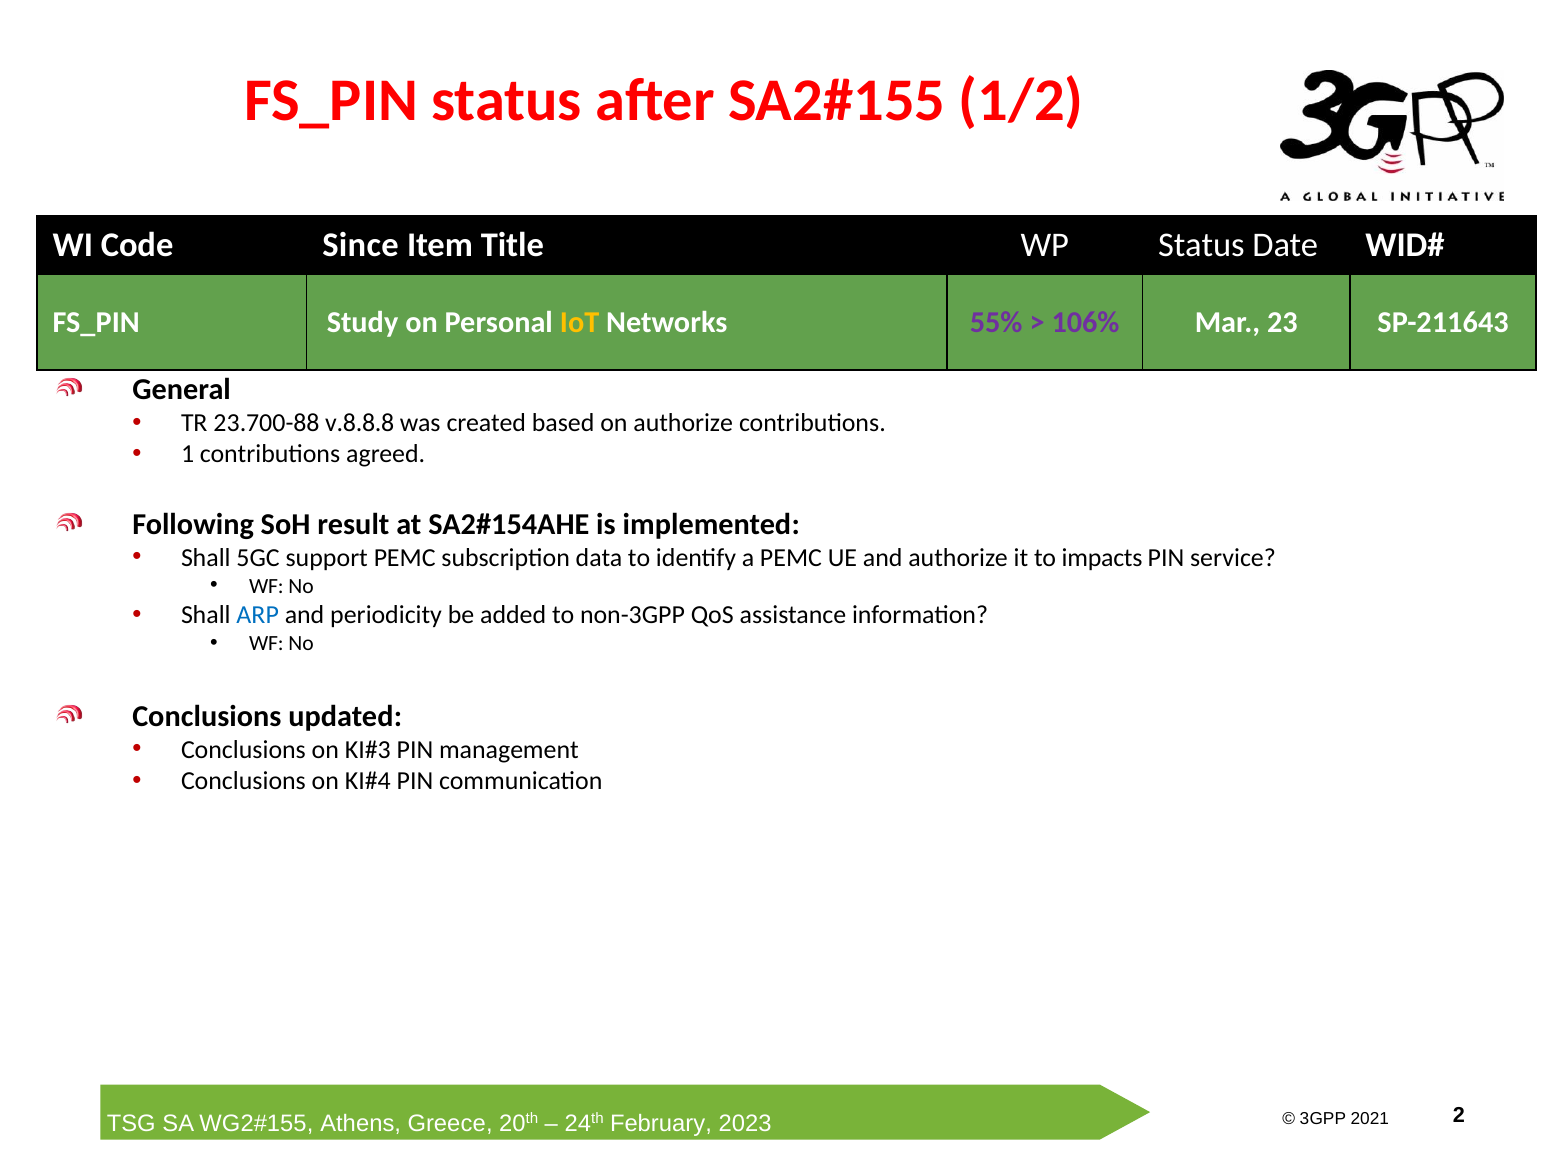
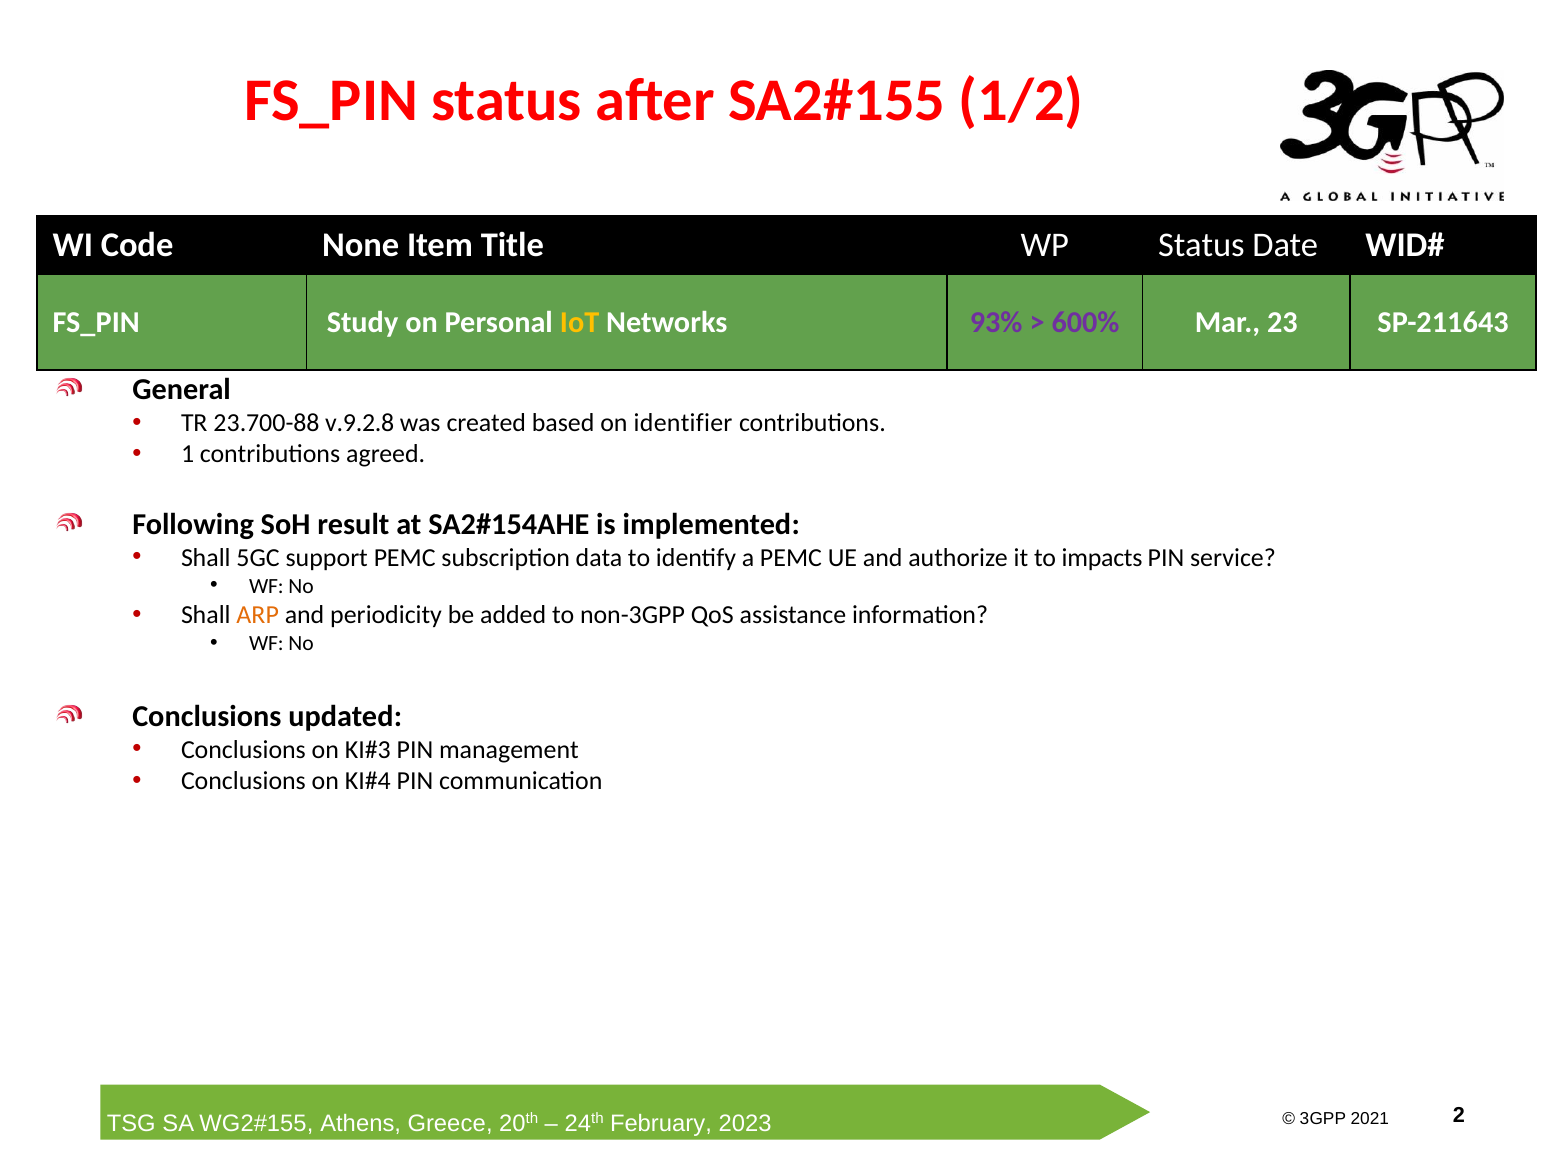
Since: Since -> None
55%: 55% -> 93%
106%: 106% -> 600%
v.8.8.8: v.8.8.8 -> v.9.2.8
on authorize: authorize -> identifier
ARP colour: blue -> orange
